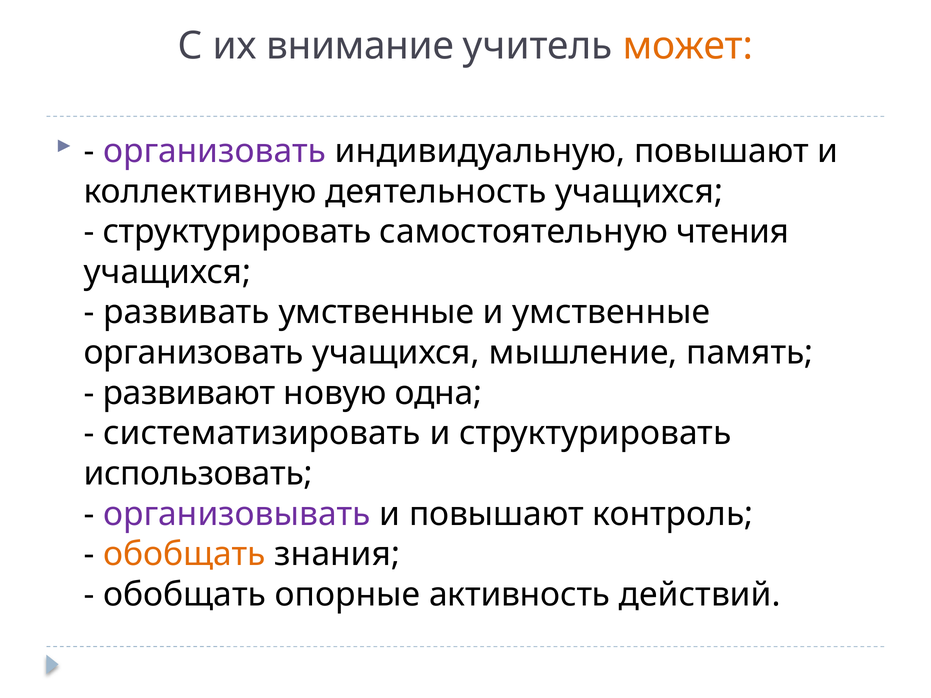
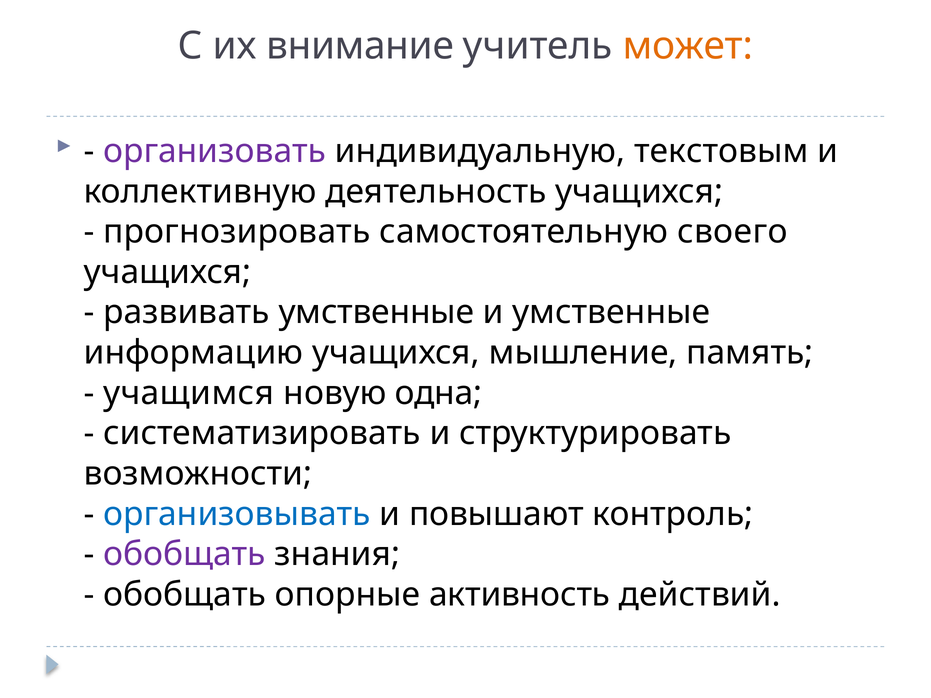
индивидуальную повышают: повышают -> текстовым
структурировать at (237, 232): структурировать -> прогнозировать
чтения: чтения -> своего
организовать at (194, 353): организовать -> информацию
развивают: развивают -> учащимся
использовать: использовать -> возможности
организовывать colour: purple -> blue
обобщать at (184, 554) colour: orange -> purple
